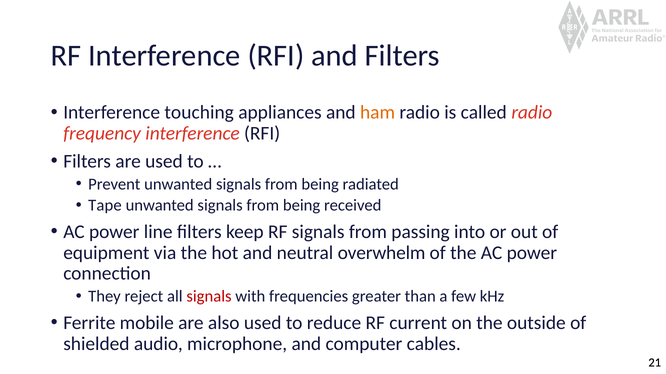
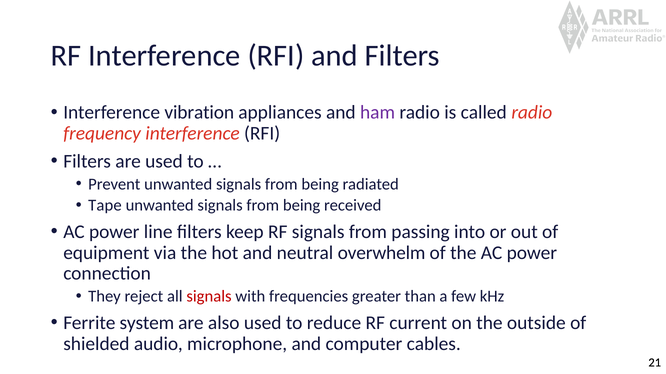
touching: touching -> vibration
ham colour: orange -> purple
mobile: mobile -> system
